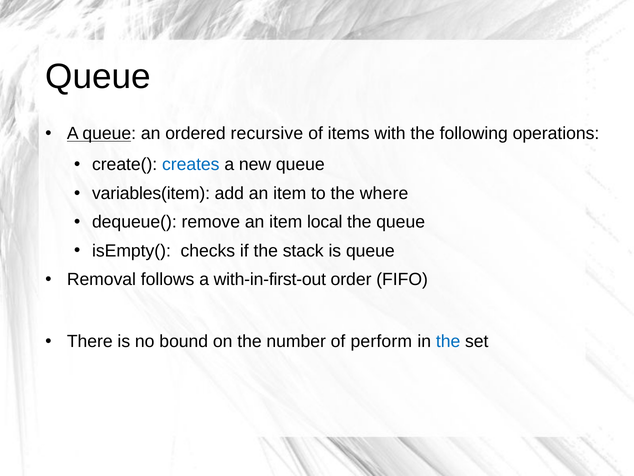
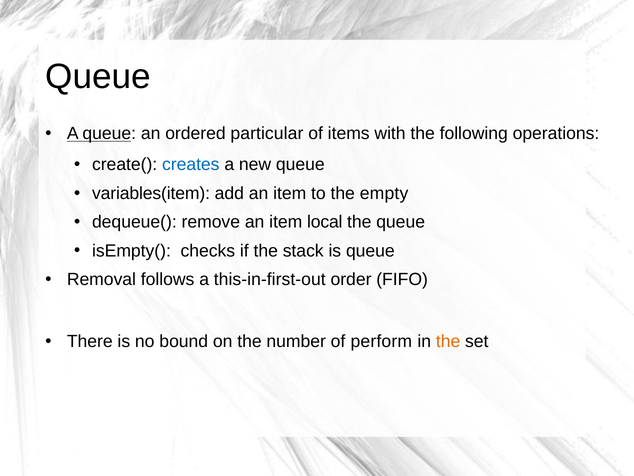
recursive: recursive -> particular
where: where -> empty
with-in-first-out: with-in-first-out -> this-in-first-out
the at (448, 341) colour: blue -> orange
